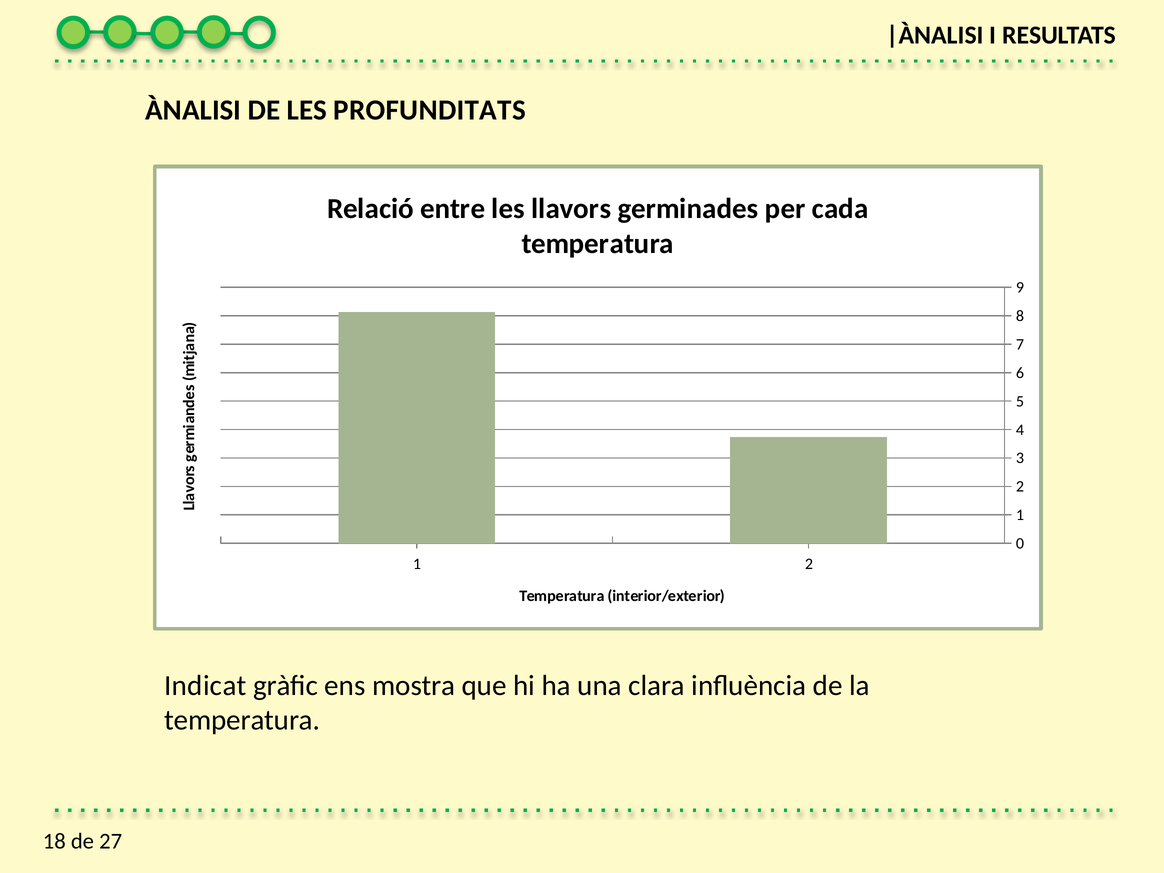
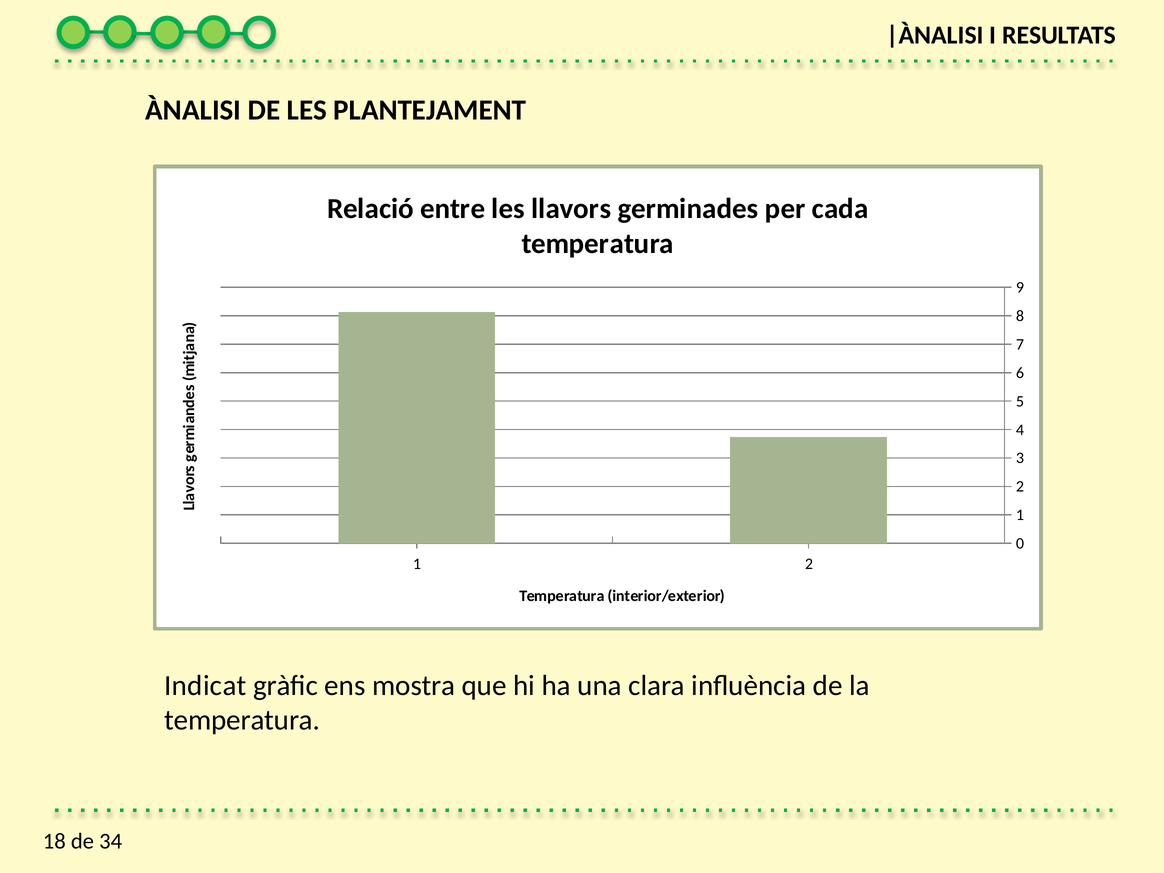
PROFUNDITATS: PROFUNDITATS -> PLANTEJAMENT
27: 27 -> 34
